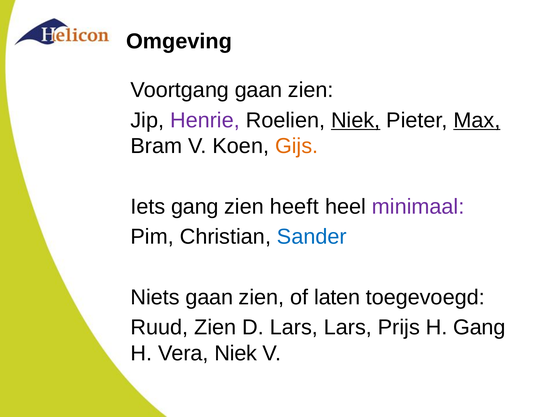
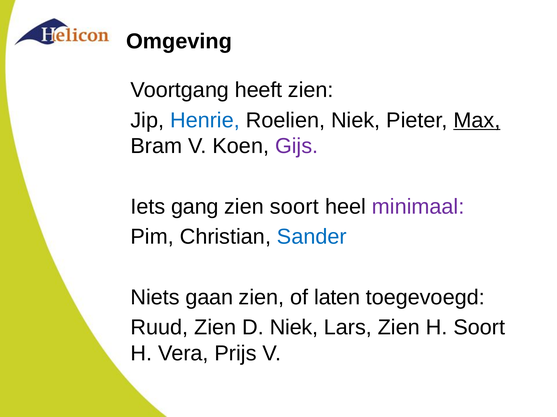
Voortgang gaan: gaan -> heeft
Henrie colour: purple -> blue
Niek at (356, 120) underline: present -> none
Gijs colour: orange -> purple
zien heeft: heeft -> soort
D Lars: Lars -> Niek
Lars Prijs: Prijs -> Zien
H Gang: Gang -> Soort
Vera Niek: Niek -> Prijs
